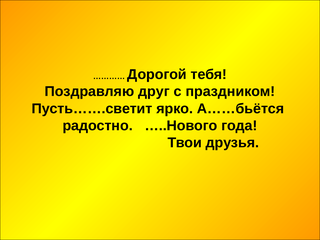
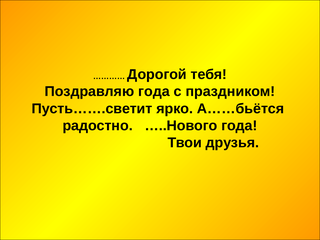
Поздравляю друг: друг -> года
